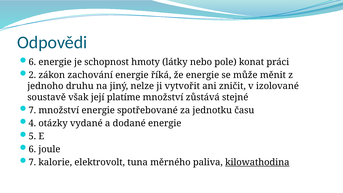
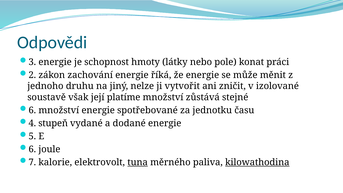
6 at (32, 62): 6 -> 3
7 at (32, 110): 7 -> 6
otázky: otázky -> stupeň
tuna underline: none -> present
